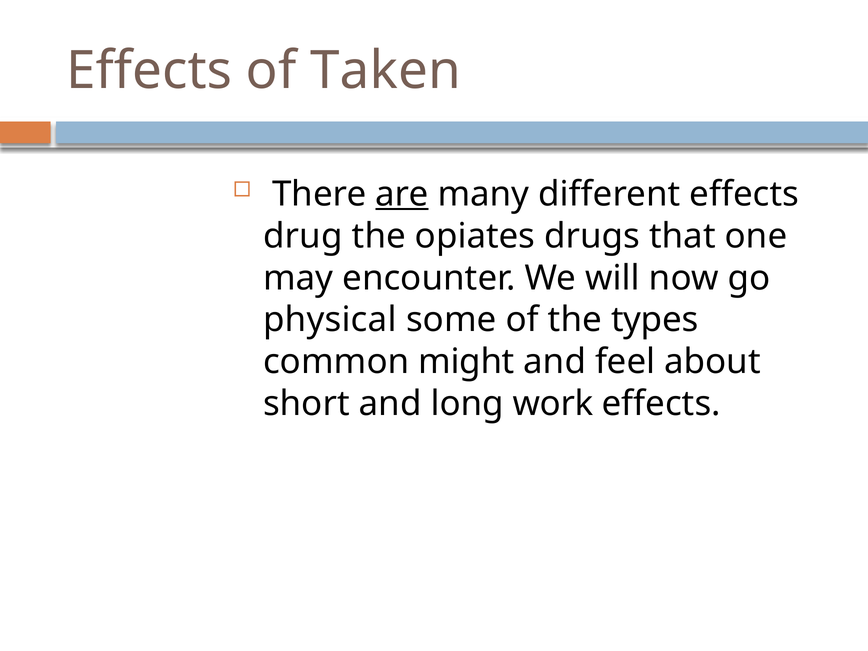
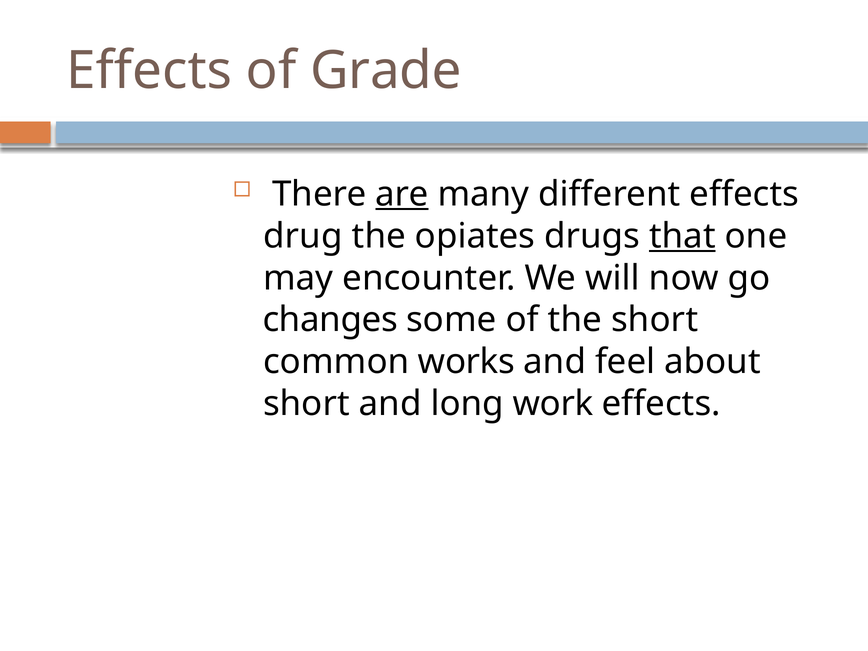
Taken: Taken -> Grade
that underline: none -> present
physical: physical -> changes
the types: types -> short
might: might -> works
